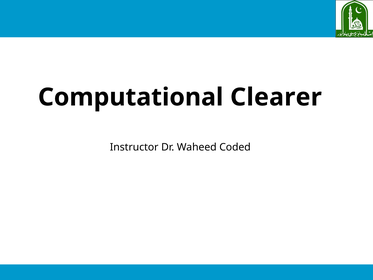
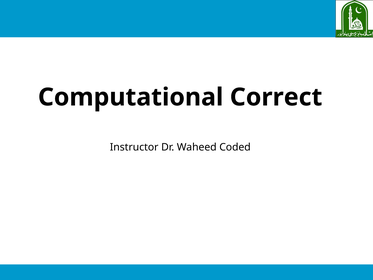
Clearer: Clearer -> Correct
